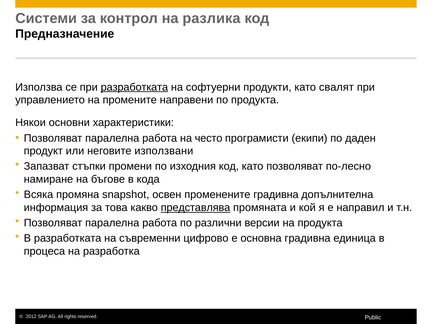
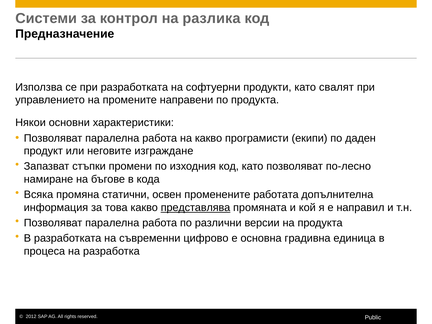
разработката at (134, 87) underline: present -> none
на често: често -> какво
използвани: използвани -> изграждане
snapshot: snapshot -> статични
променените градивна: градивна -> работата
